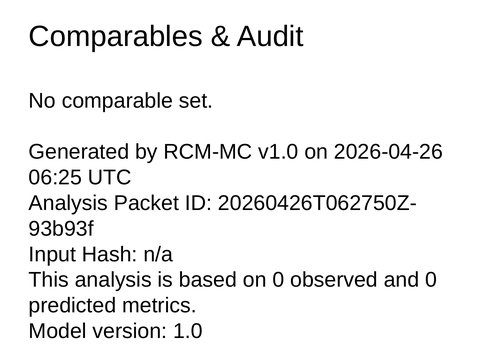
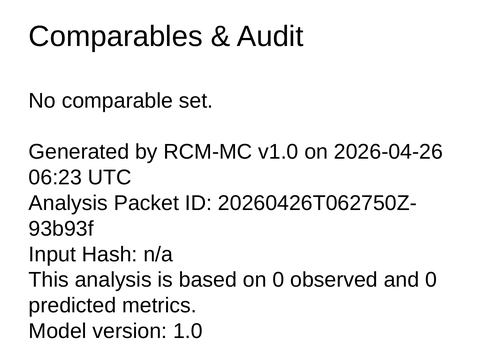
06:25: 06:25 -> 06:23
